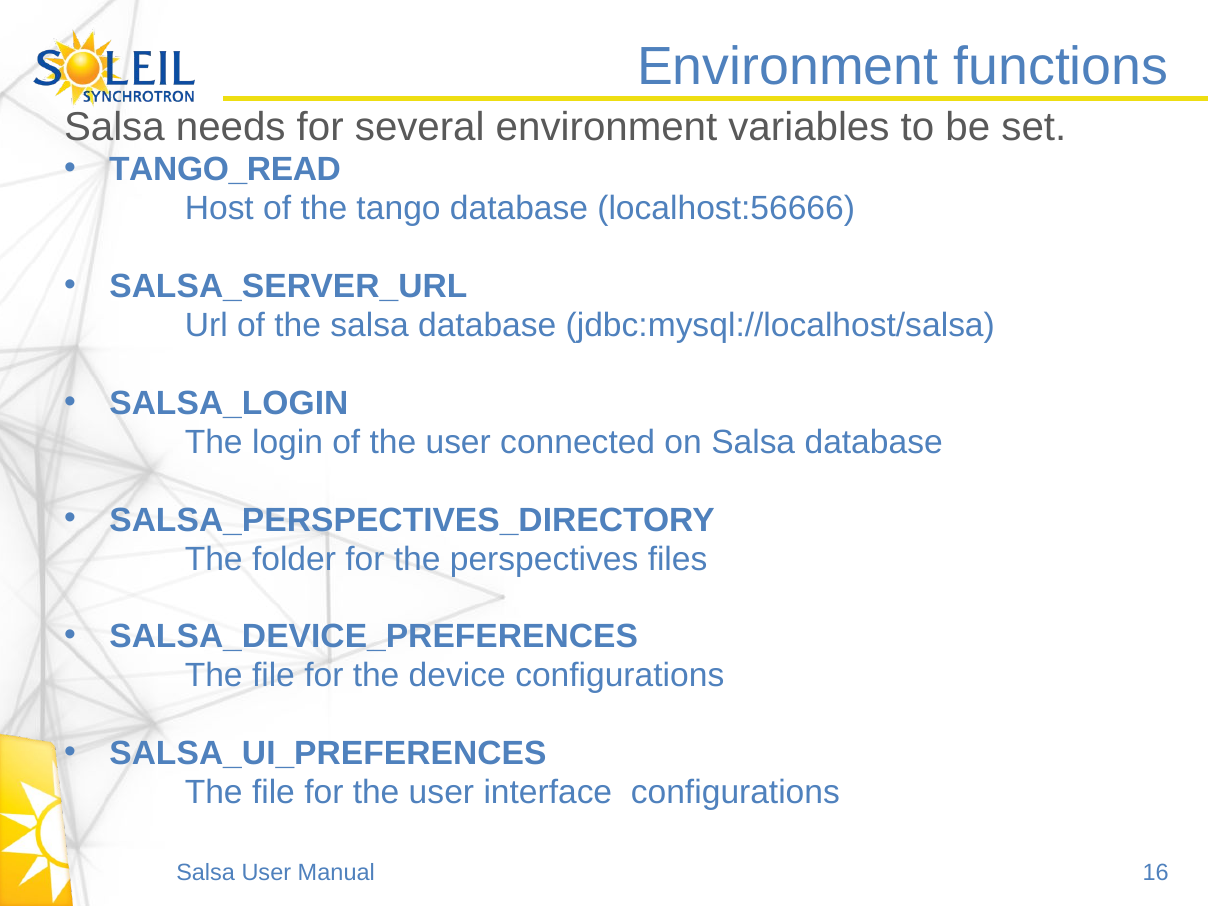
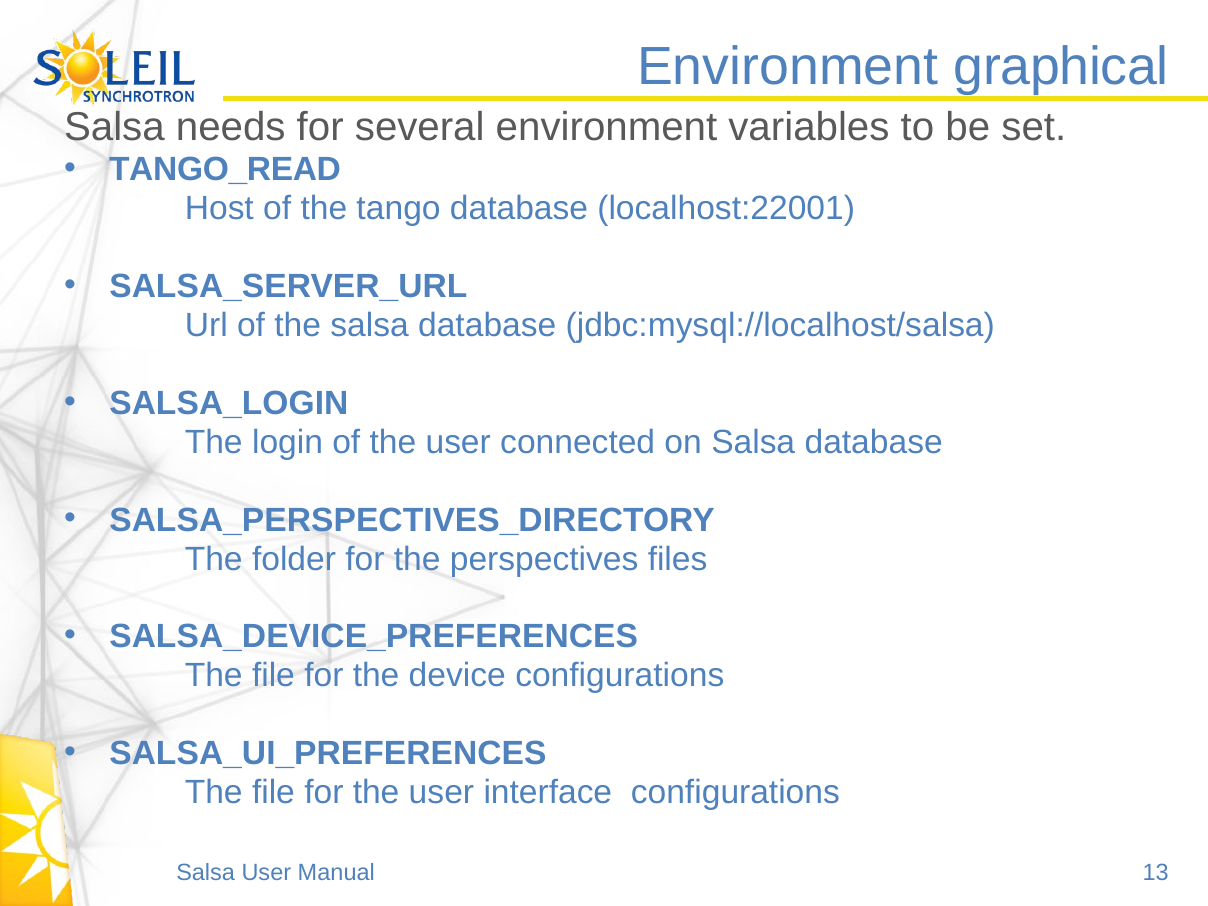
functions: functions -> graphical
localhost:56666: localhost:56666 -> localhost:22001
16: 16 -> 13
